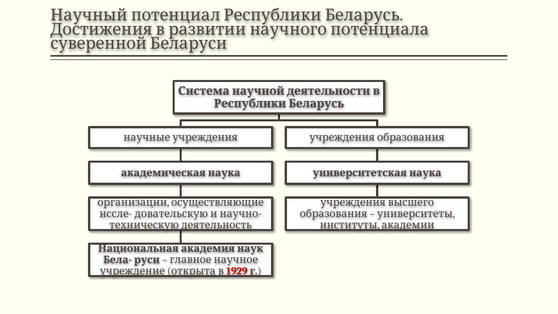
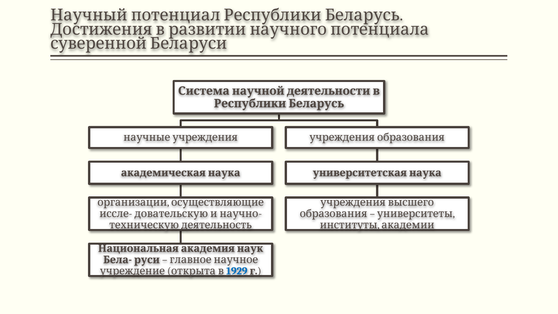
1929 colour: red -> blue
